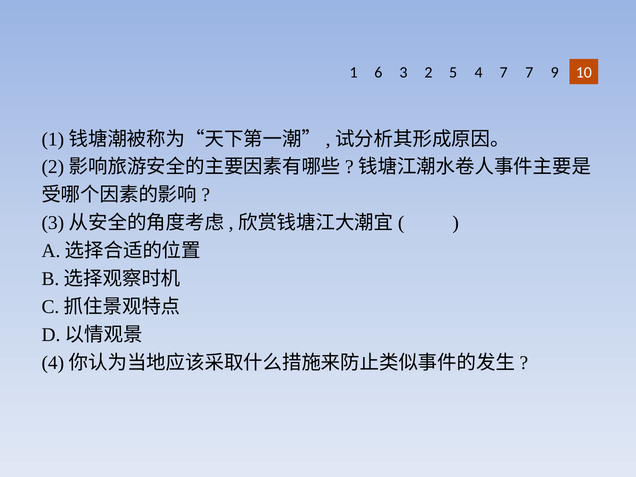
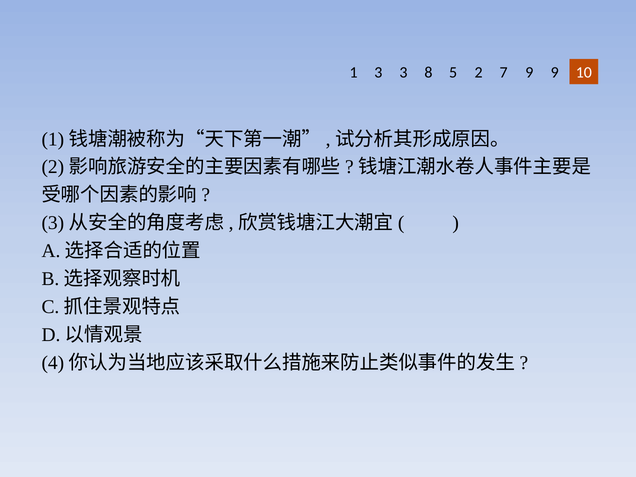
1 6: 6 -> 3
2: 2 -> 8
4: 4 -> 2
7 7: 7 -> 9
